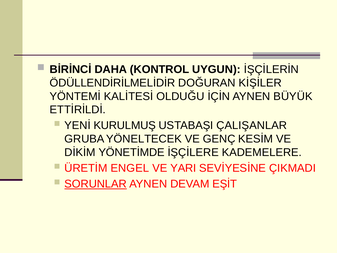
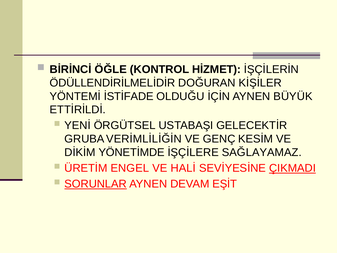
DAHA: DAHA -> ÖĞLE
UYGUN: UYGUN -> HİZMET
KALİTESİ: KALİTESİ -> İSTİFADE
KURULMUŞ: KURULMUŞ -> ÖRGÜTSEL
ÇALIŞANLAR: ÇALIŞANLAR -> GELECEKTİR
YÖNELTECEK: YÖNELTECEK -> VERİMLİLİĞİN
KADEMELERE: KADEMELERE -> SAĞLAYAMAZ
YARI: YARI -> HALİ
ÇIKMADI underline: none -> present
